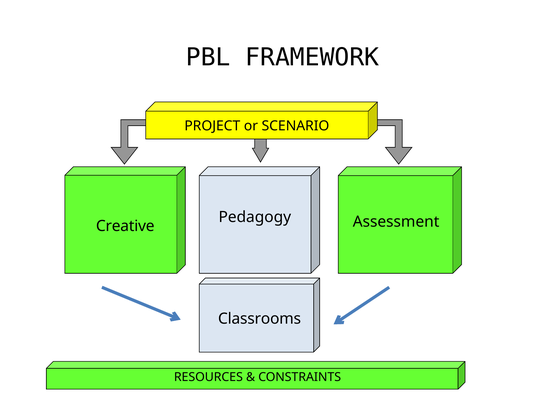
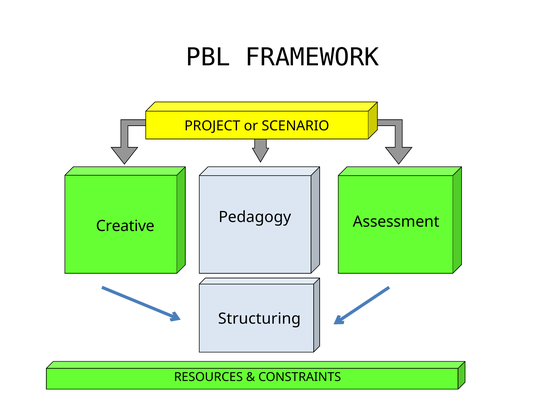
Classrooms: Classrooms -> Structuring
